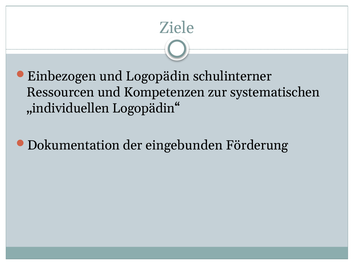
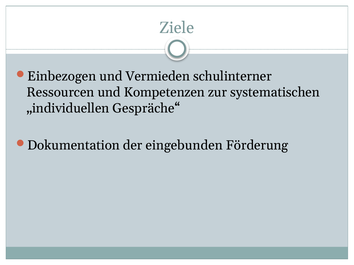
Logopädin: Logopädin -> Vermieden
Logopädin“: Logopädin“ -> Gespräche“
